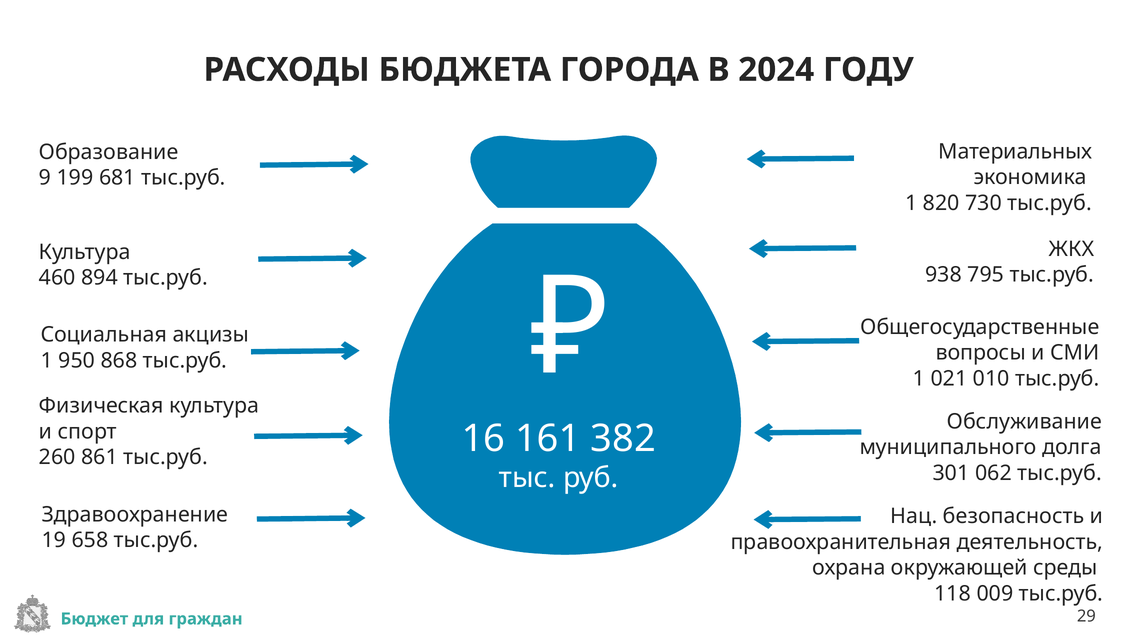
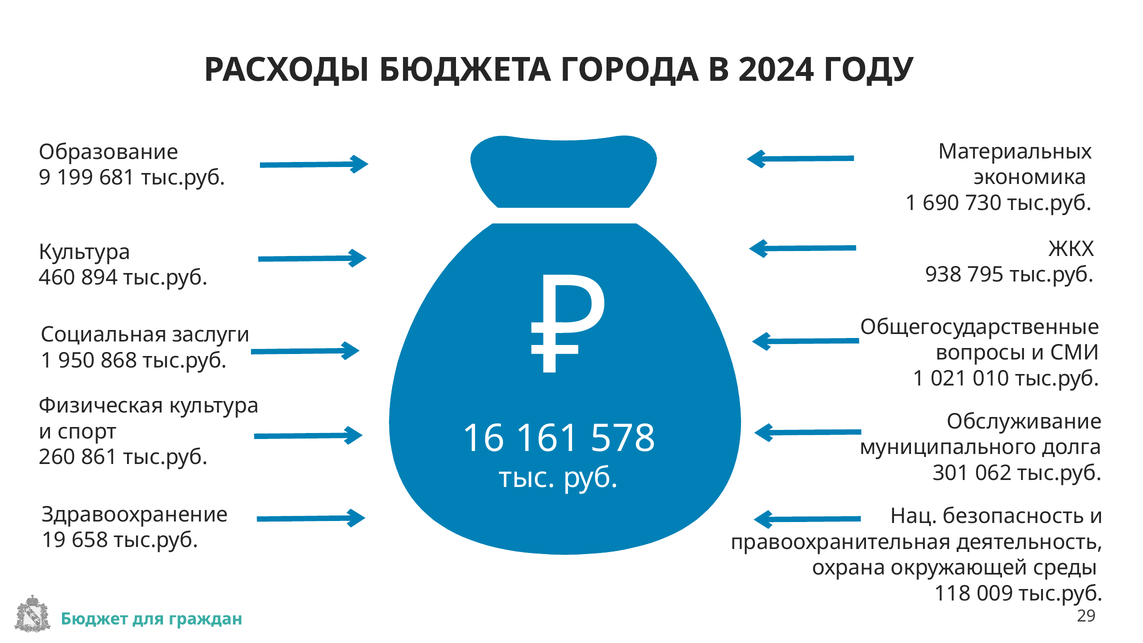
820: 820 -> 690
акцизы: акцизы -> заслуги
382: 382 -> 578
